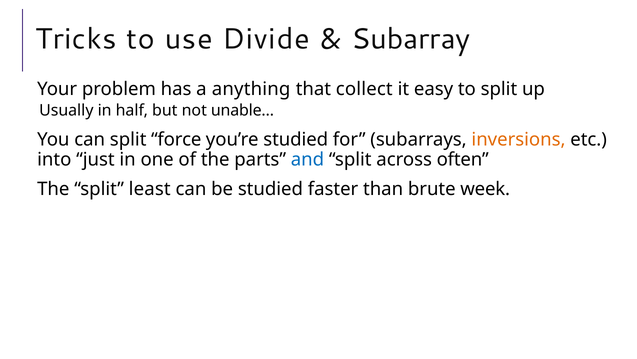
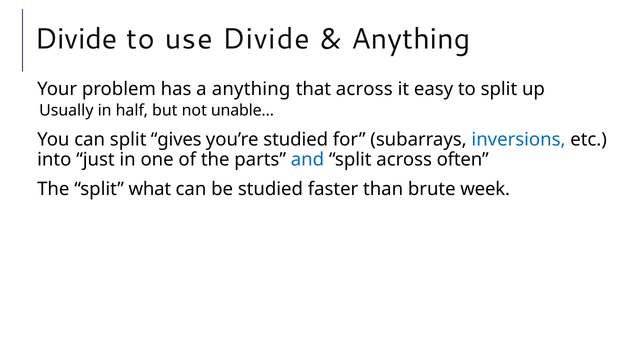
Tricks at (76, 39): Tricks -> Divide
Subarray at (411, 39): Subarray -> Anything
that collect: collect -> across
force: force -> gives
inversions colour: orange -> blue
least: least -> what
